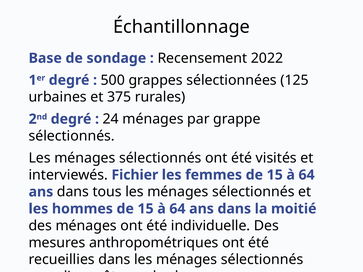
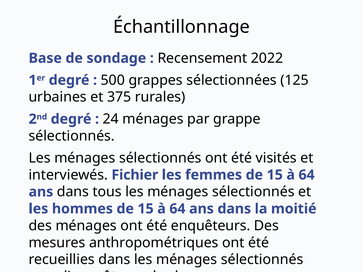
individuelle: individuelle -> enquêteurs
